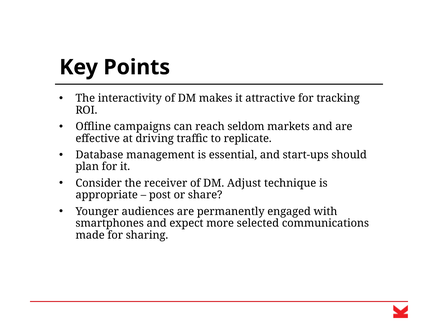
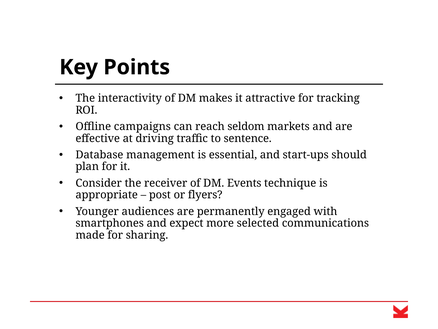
replicate: replicate -> sentence
Adjust: Adjust -> Events
share: share -> flyers
